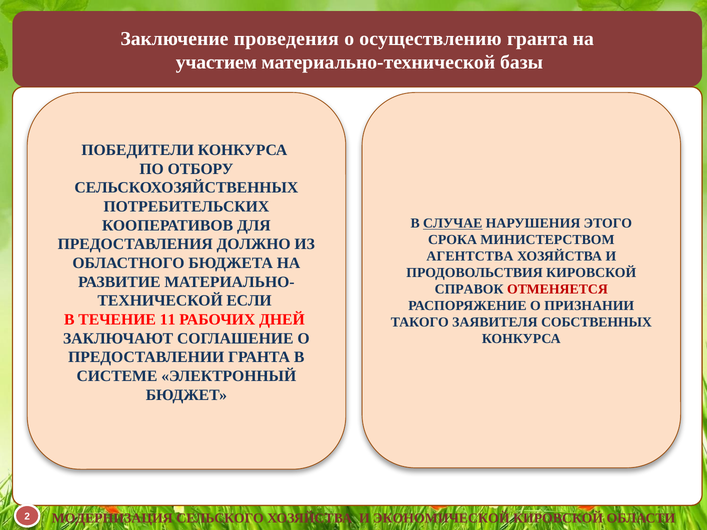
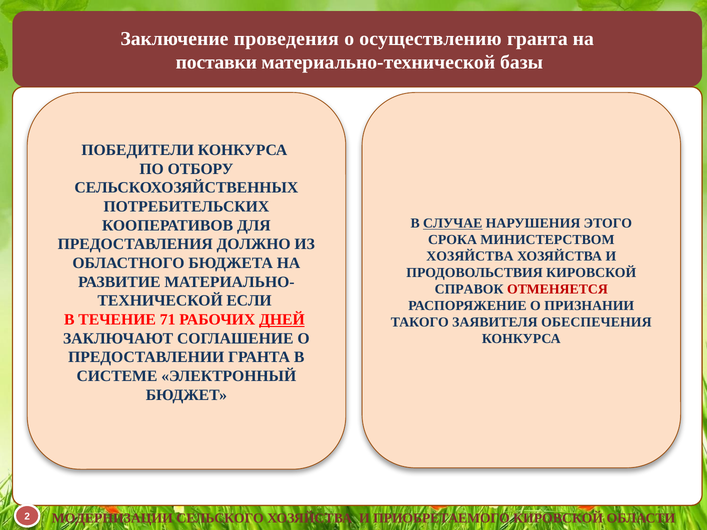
участием: участием -> поставки
АГЕНТСТВА at (470, 256): АГЕНТСТВА -> ХОЗЯЙСТВА
11: 11 -> 71
ДНЕЙ underline: none -> present
СОБСТВЕННЫХ: СОБСТВЕННЫХ -> ОБЕСПЕЧЕНИЯ
МОДЕРНИЗАЦИЯ: МОДЕРНИЗАЦИЯ -> МОДЕРНИЗАЦИИ
ЭКОНОМИЧЕСКОЙ: ЭКОНОМИЧЕСКОЙ -> ПРИОБРЕТАЕМОГО
